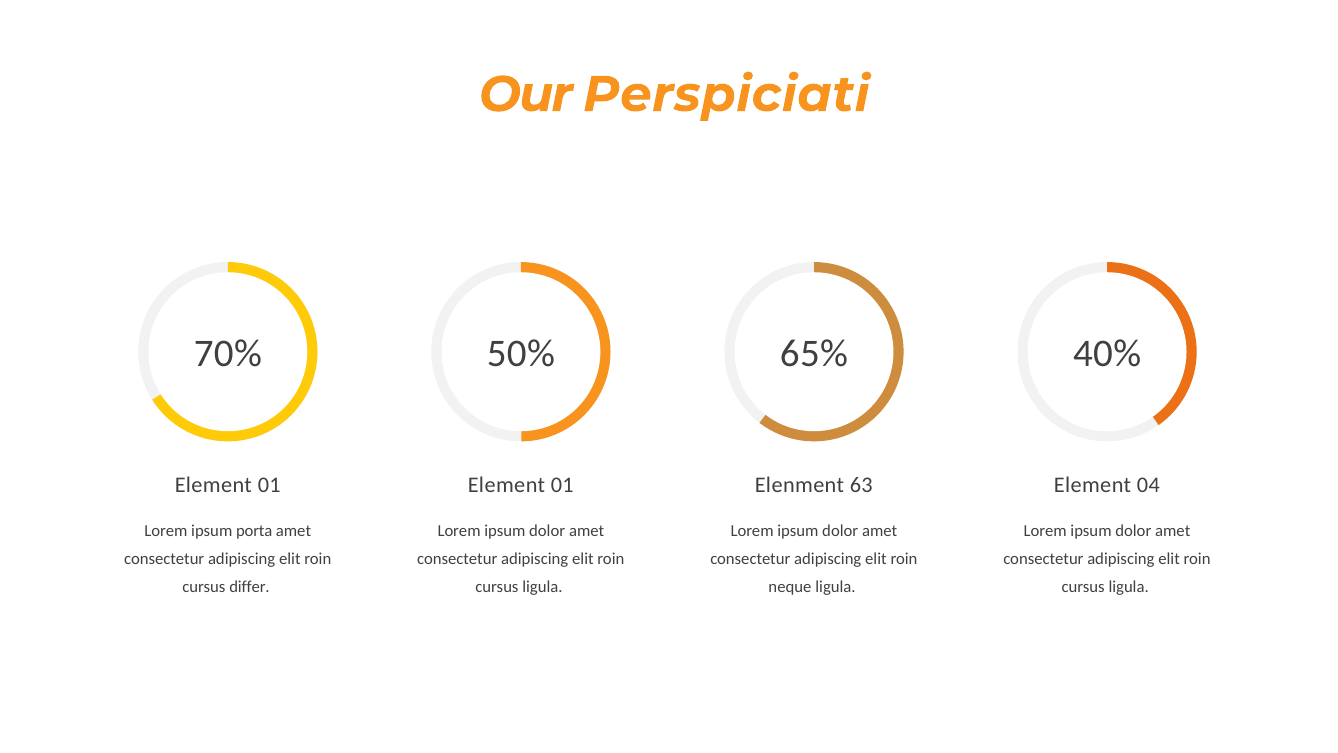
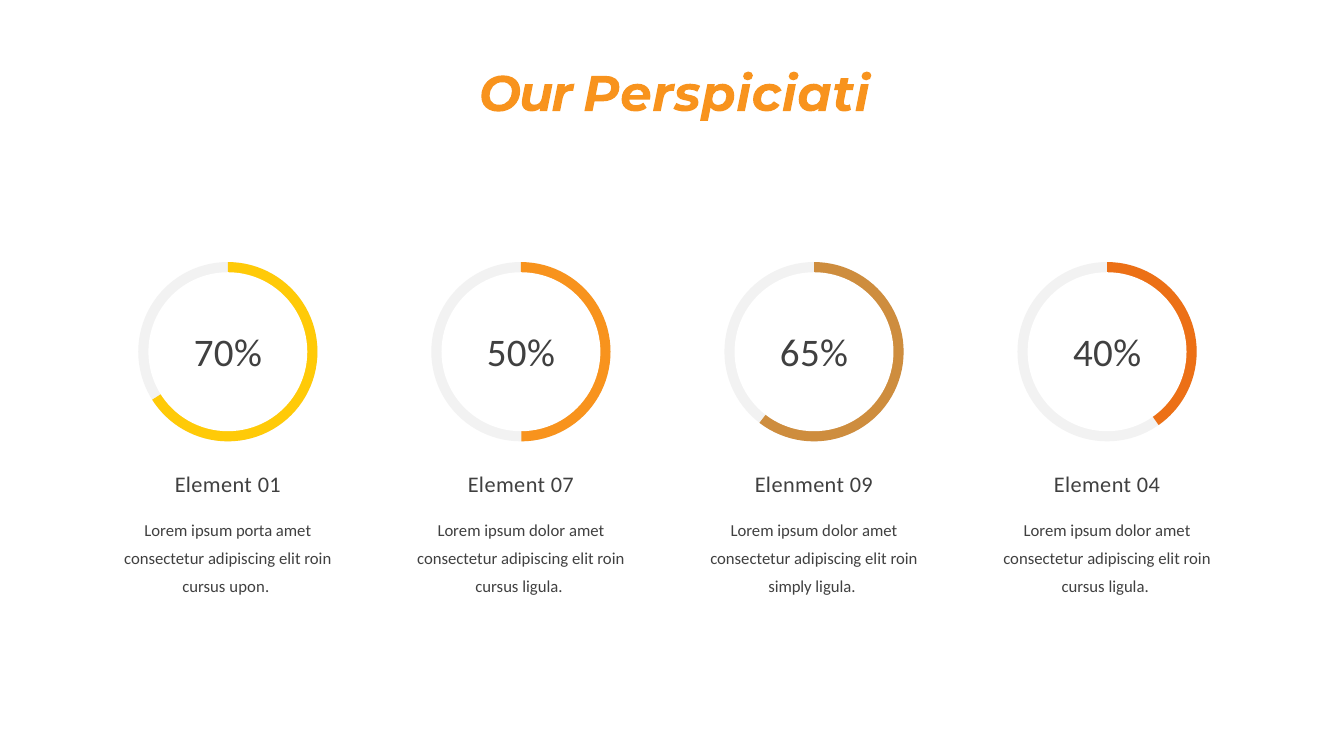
01 at (562, 485): 01 -> 07
63: 63 -> 09
differ: differ -> upon
neque: neque -> simply
